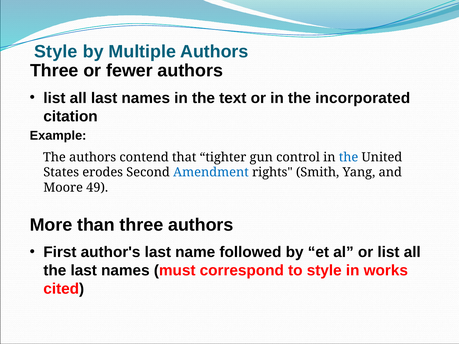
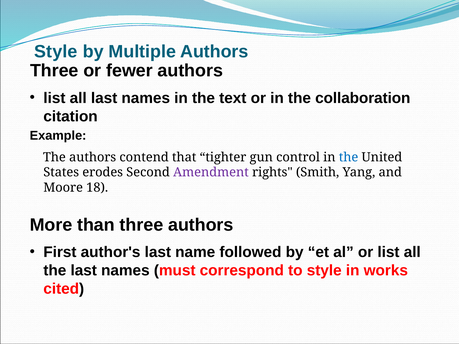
incorporated: incorporated -> collaboration
Amendment colour: blue -> purple
49: 49 -> 18
